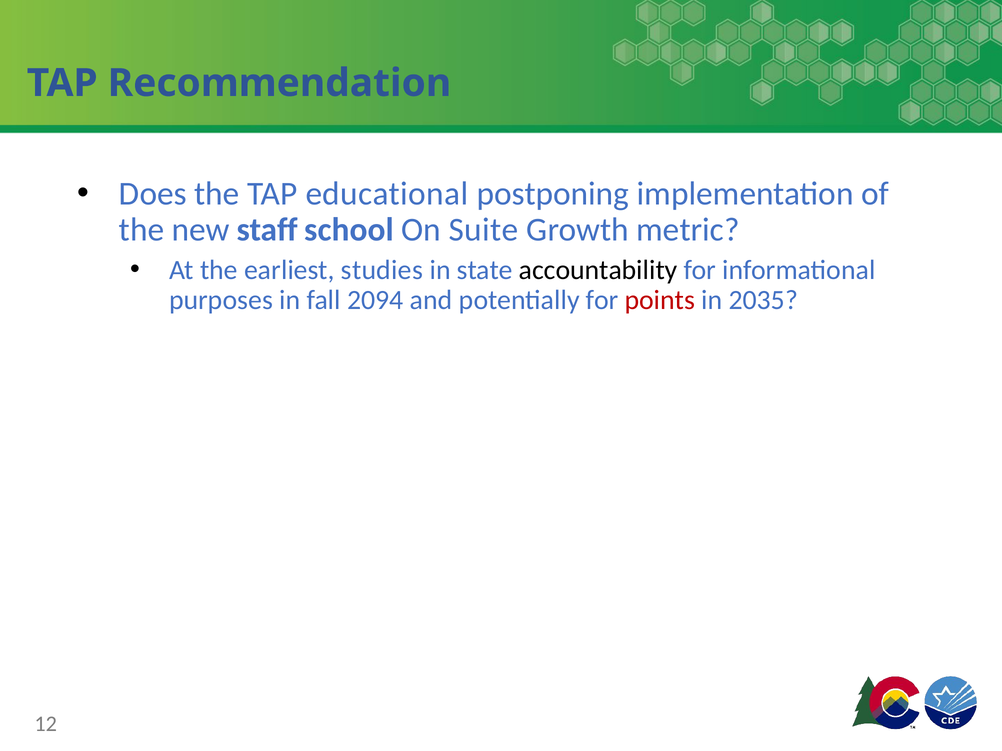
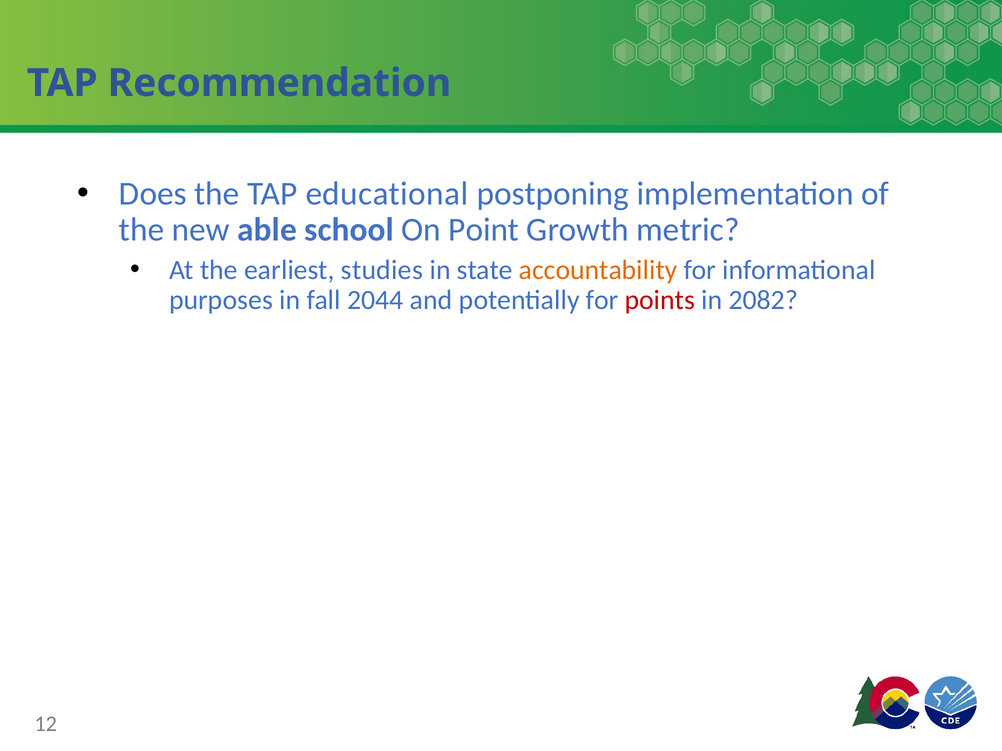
staff: staff -> able
Suite: Suite -> Point
accountability colour: black -> orange
2094: 2094 -> 2044
2035: 2035 -> 2082
